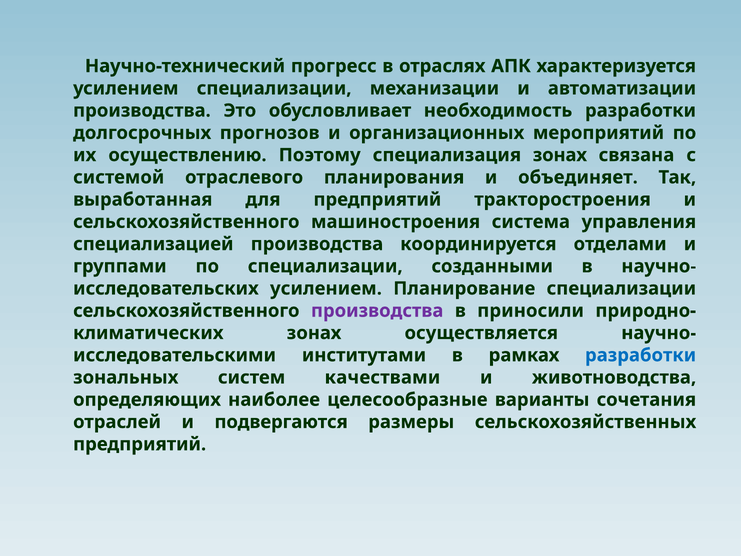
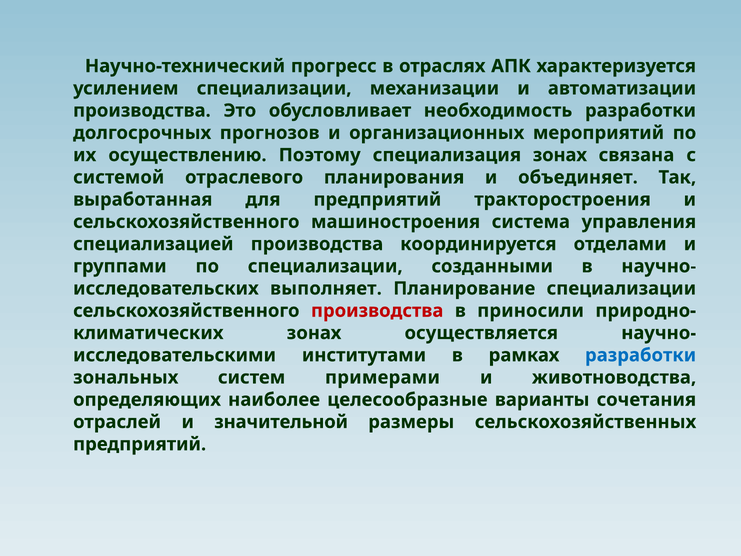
усилением at (326, 288): усилением -> выполняет
производства at (377, 311) colour: purple -> red
качествами: качествами -> примерами
подвергаются: подвергаются -> значительной
